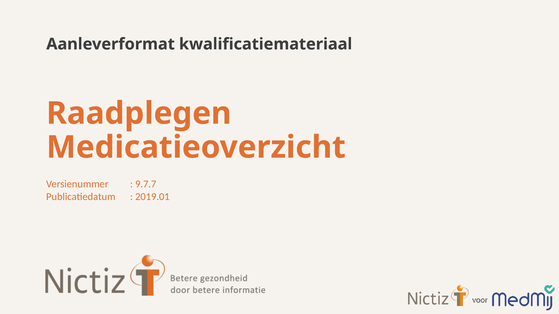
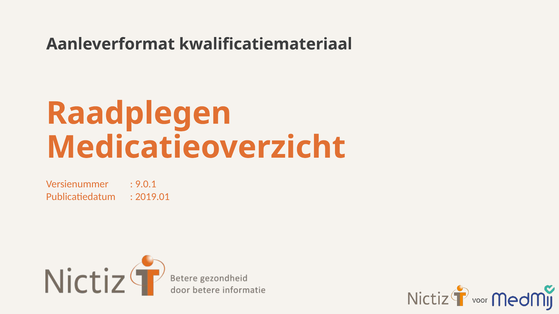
9.7.7: 9.7.7 -> 9.0.1
